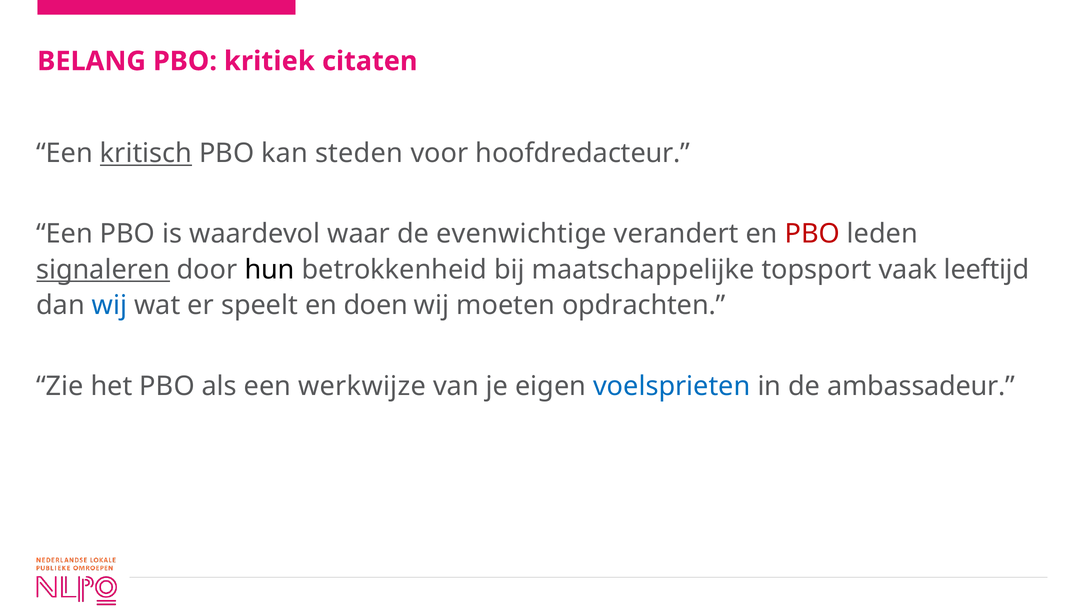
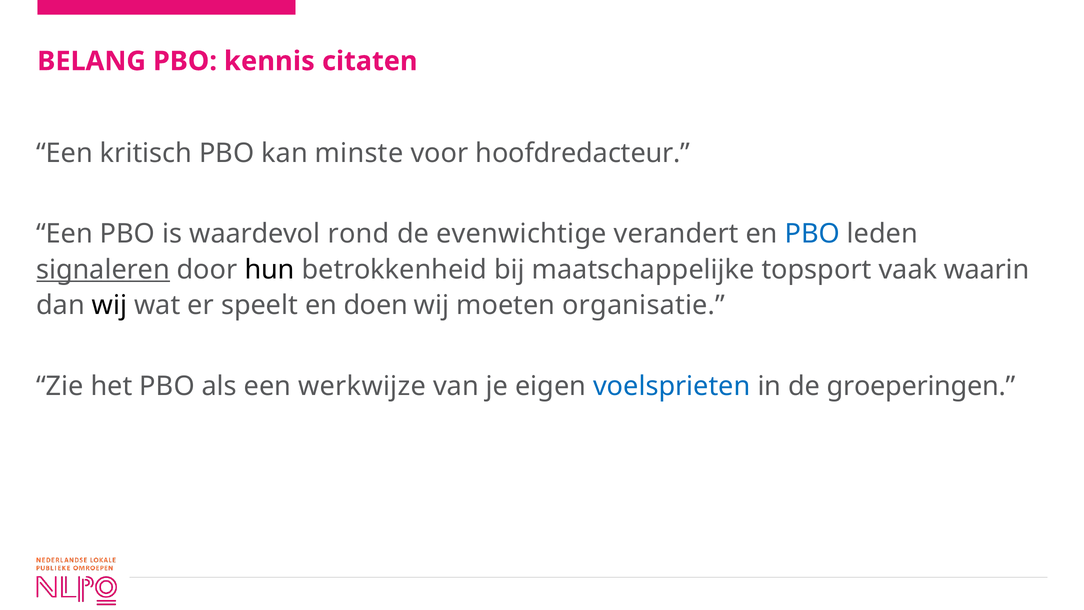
kritiek: kritiek -> kennis
kritisch underline: present -> none
steden: steden -> minste
waar: waar -> rond
PBO at (812, 234) colour: red -> blue
leeftijd: leeftijd -> waarin
wij at (109, 305) colour: blue -> black
opdrachten: opdrachten -> organisatie
ambassadeur: ambassadeur -> groeperingen
